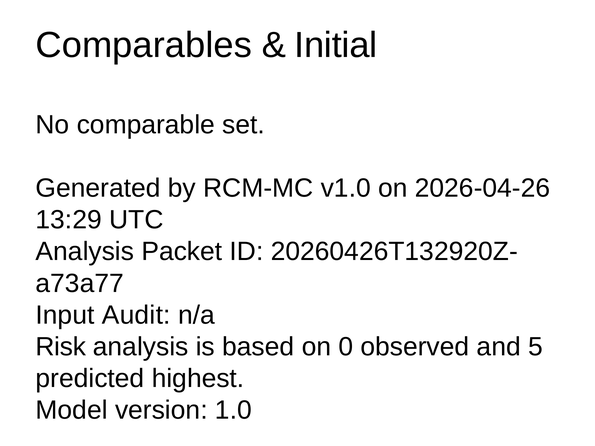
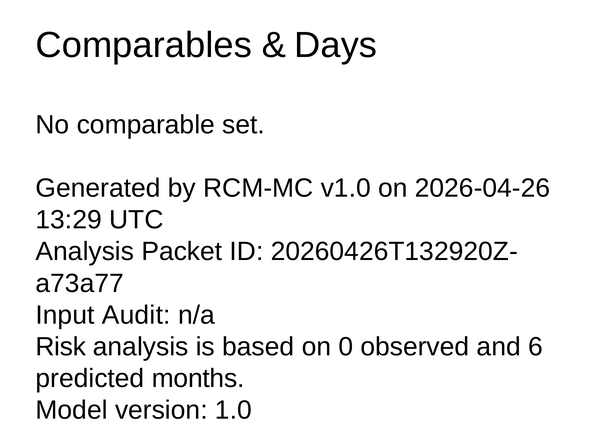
Initial: Initial -> Days
5: 5 -> 6
highest: highest -> months
